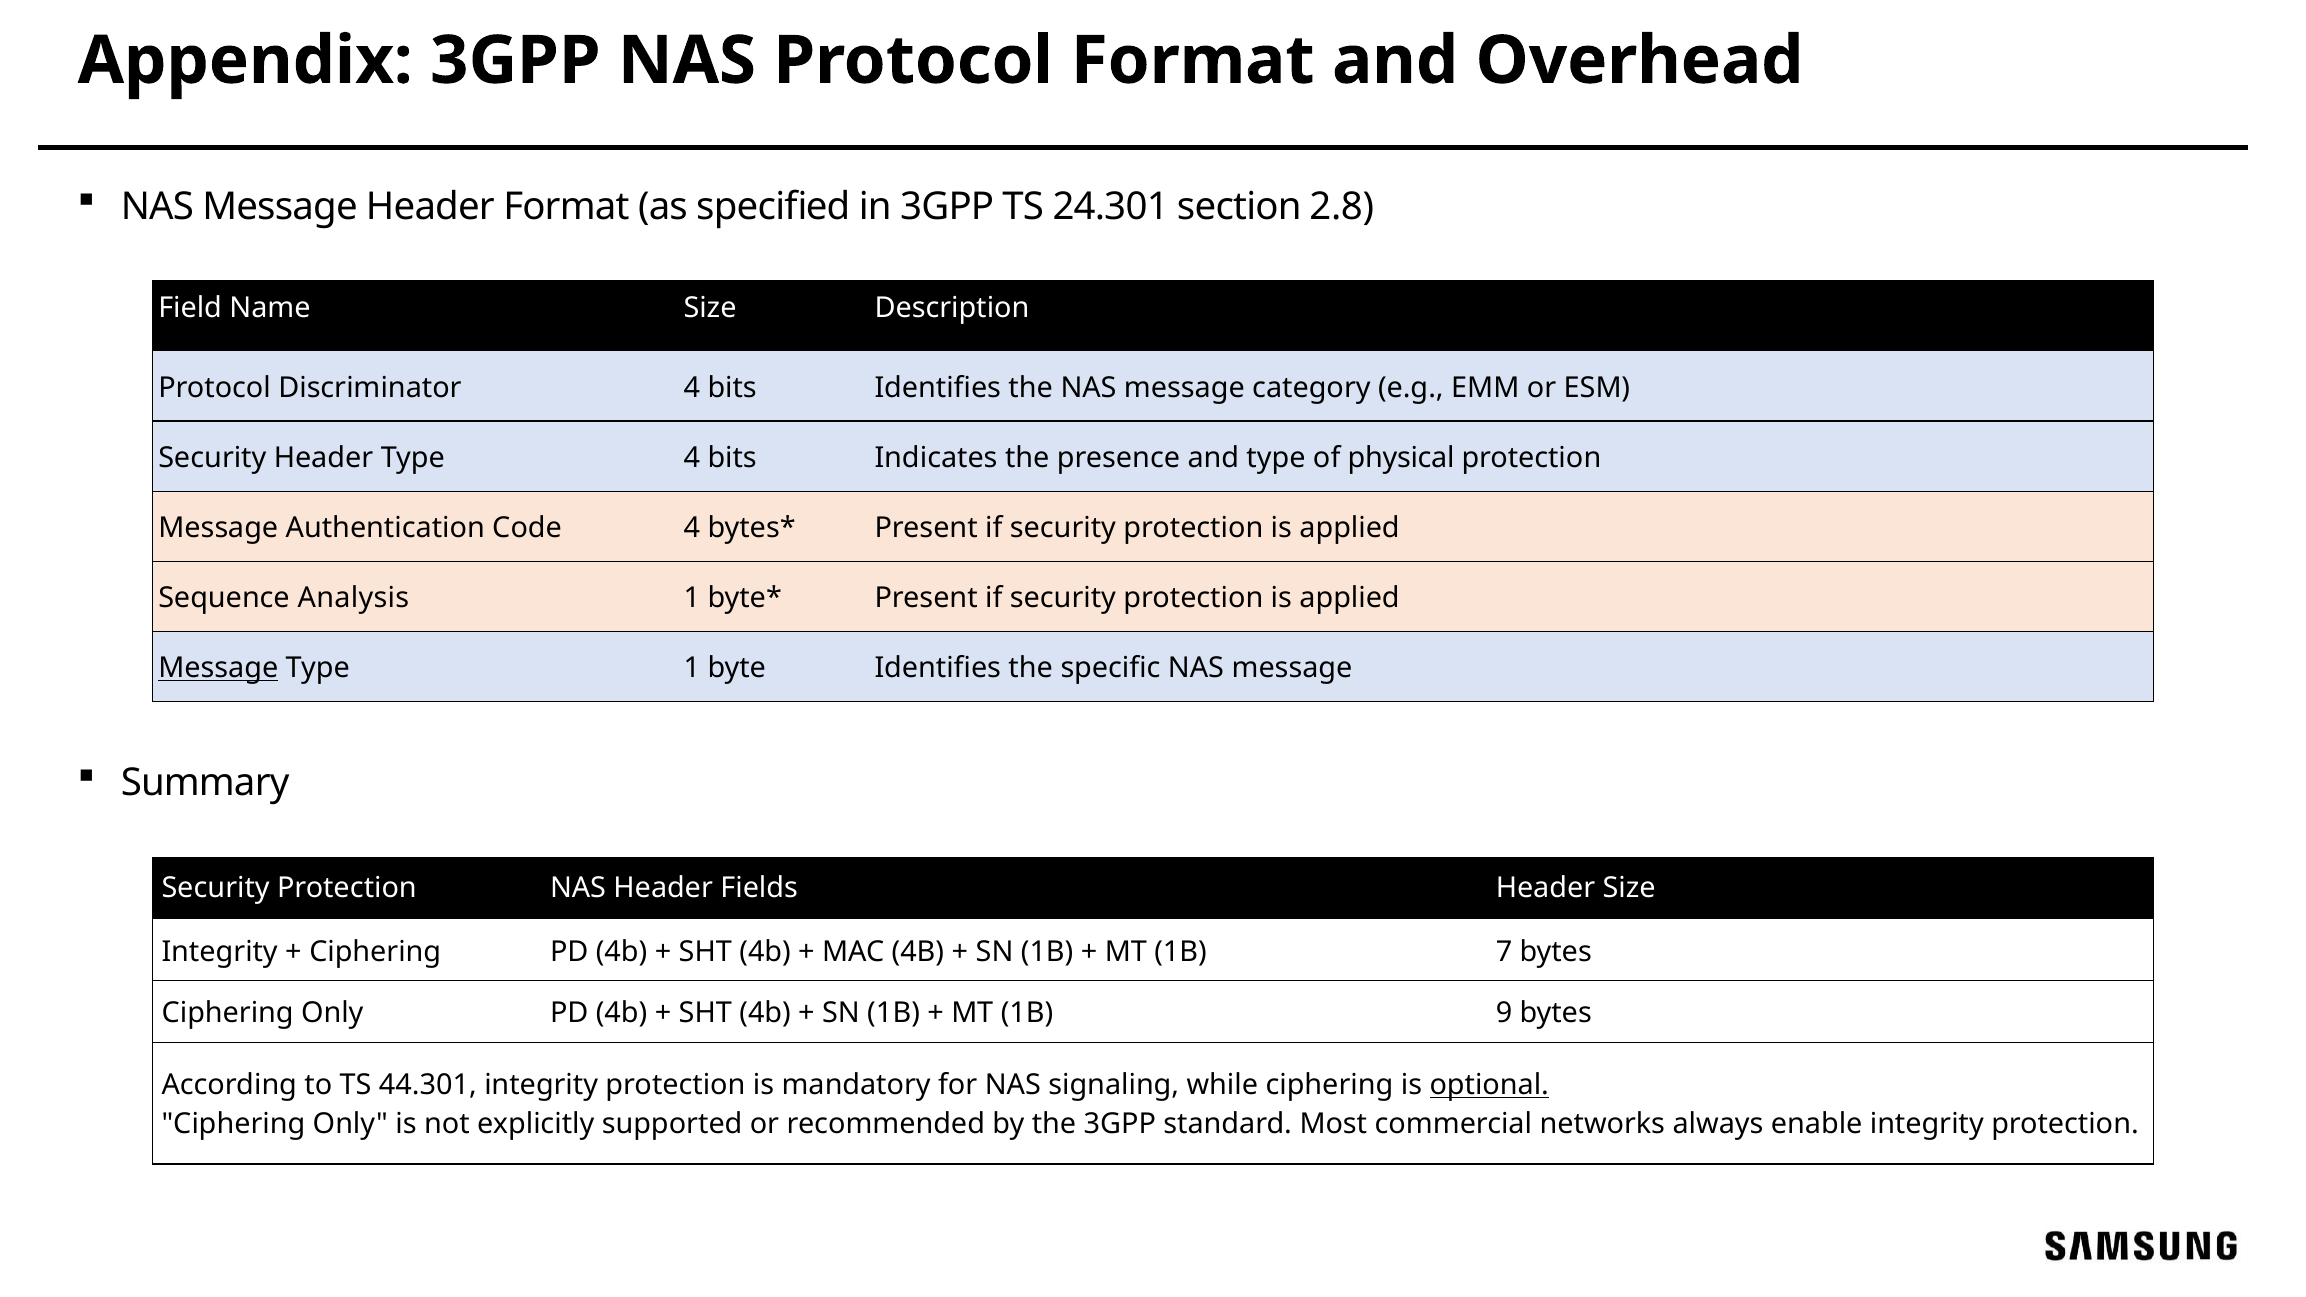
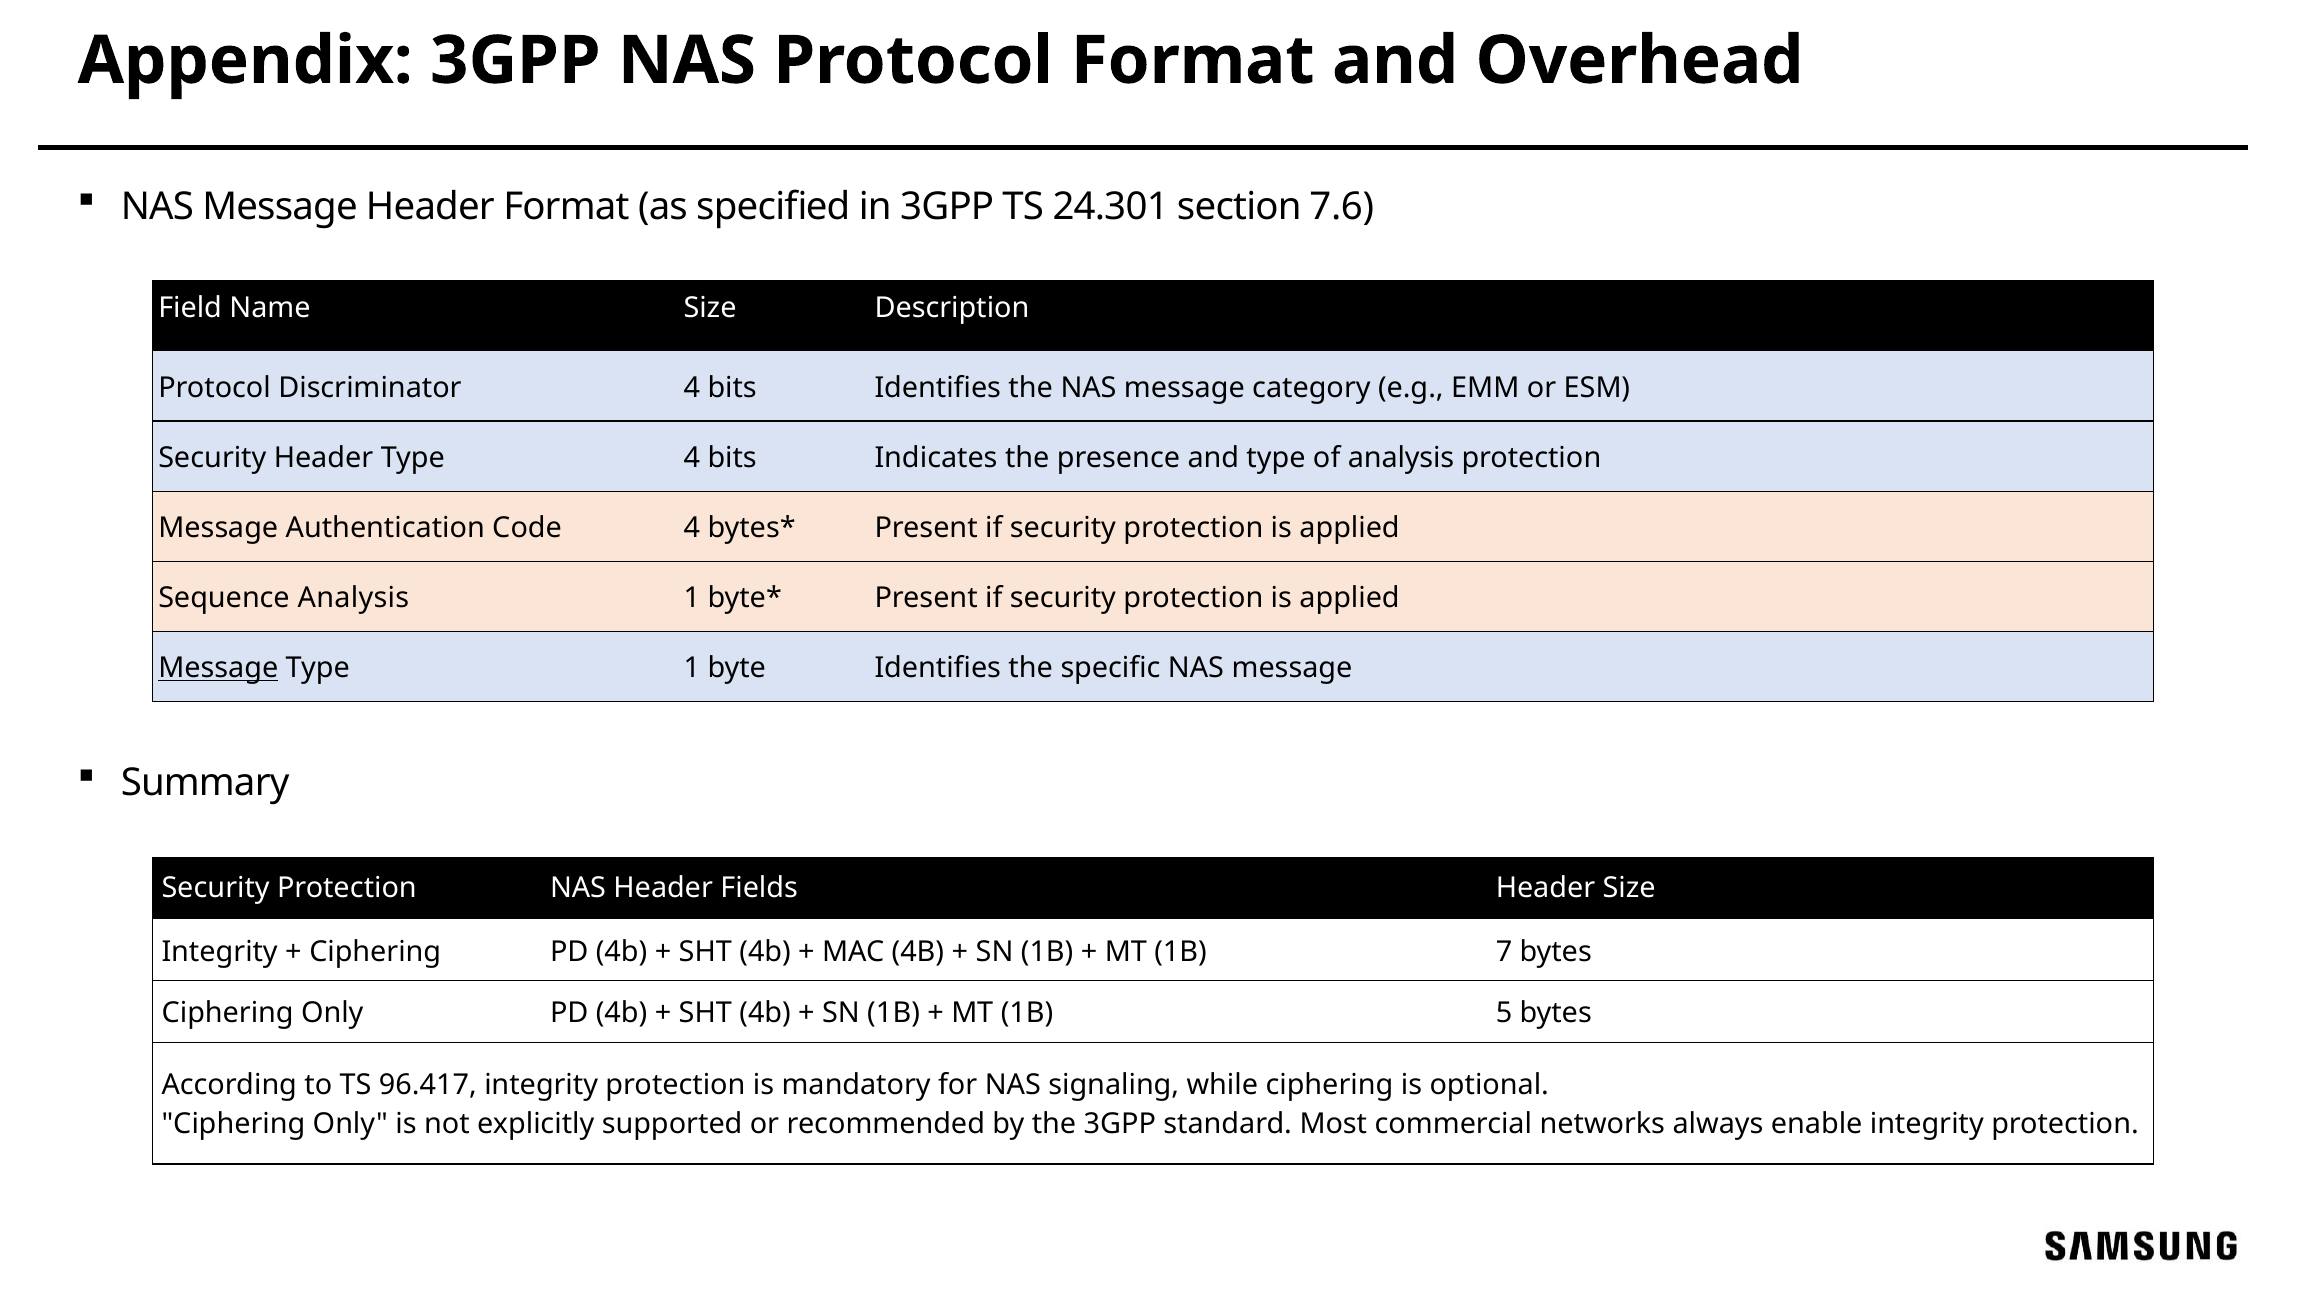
2.8: 2.8 -> 7.6
of physical: physical -> analysis
9: 9 -> 5
44.301: 44.301 -> 96.417
optional underline: present -> none
